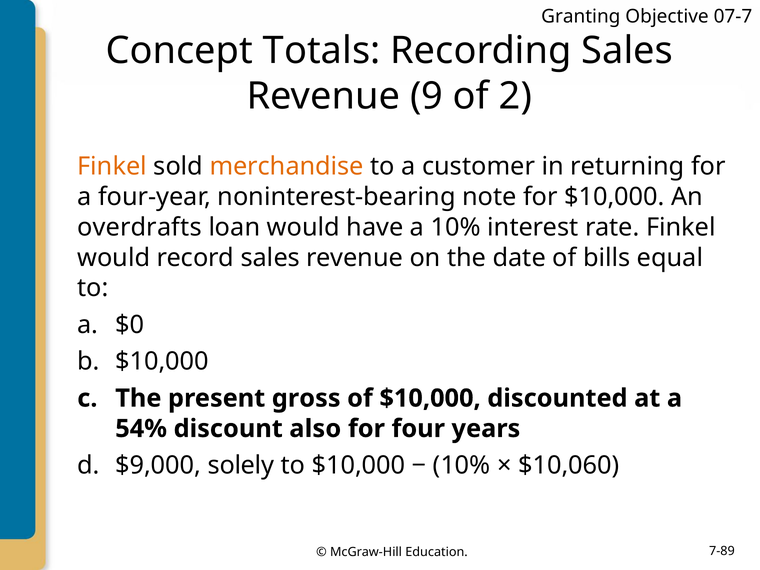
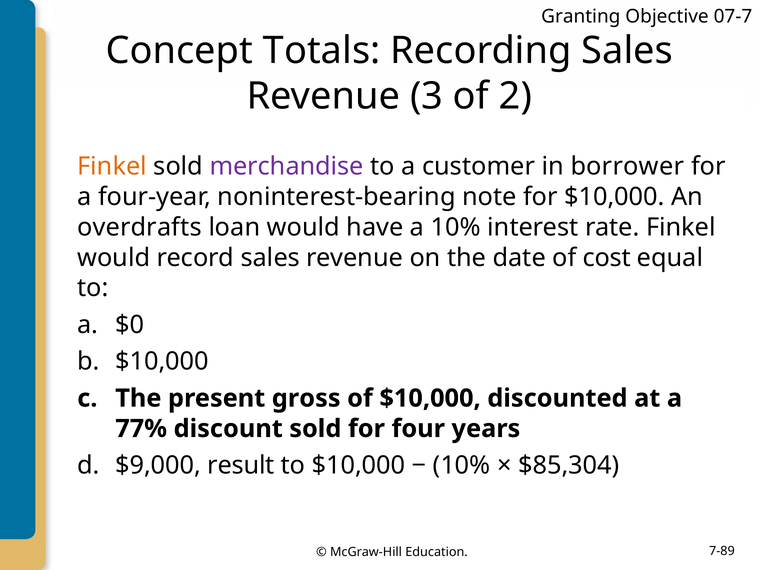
9: 9 -> 3
merchandise colour: orange -> purple
returning: returning -> borrower
bills: bills -> cost
54%: 54% -> 77%
discount also: also -> sold
solely: solely -> result
$10,060: $10,060 -> $85,304
